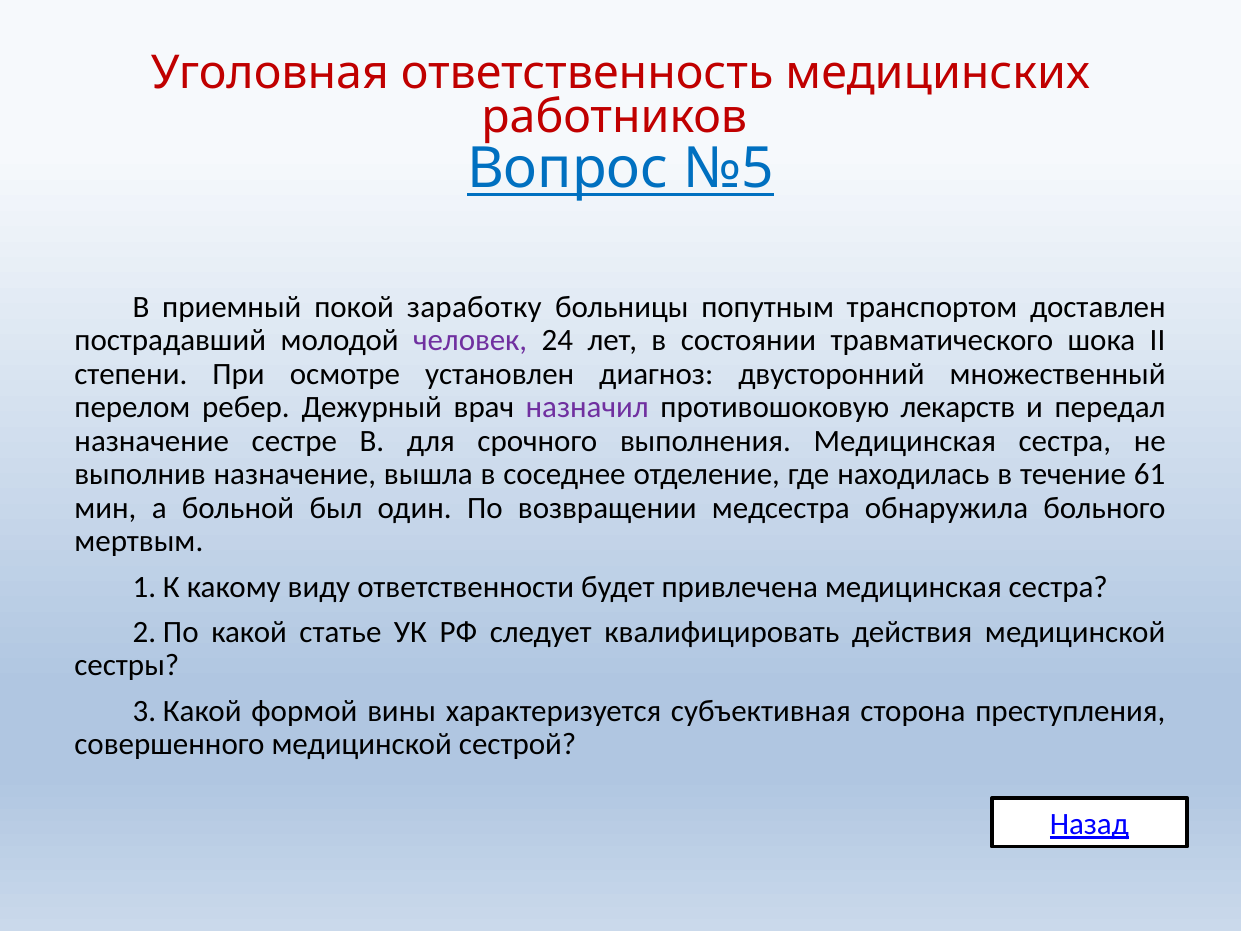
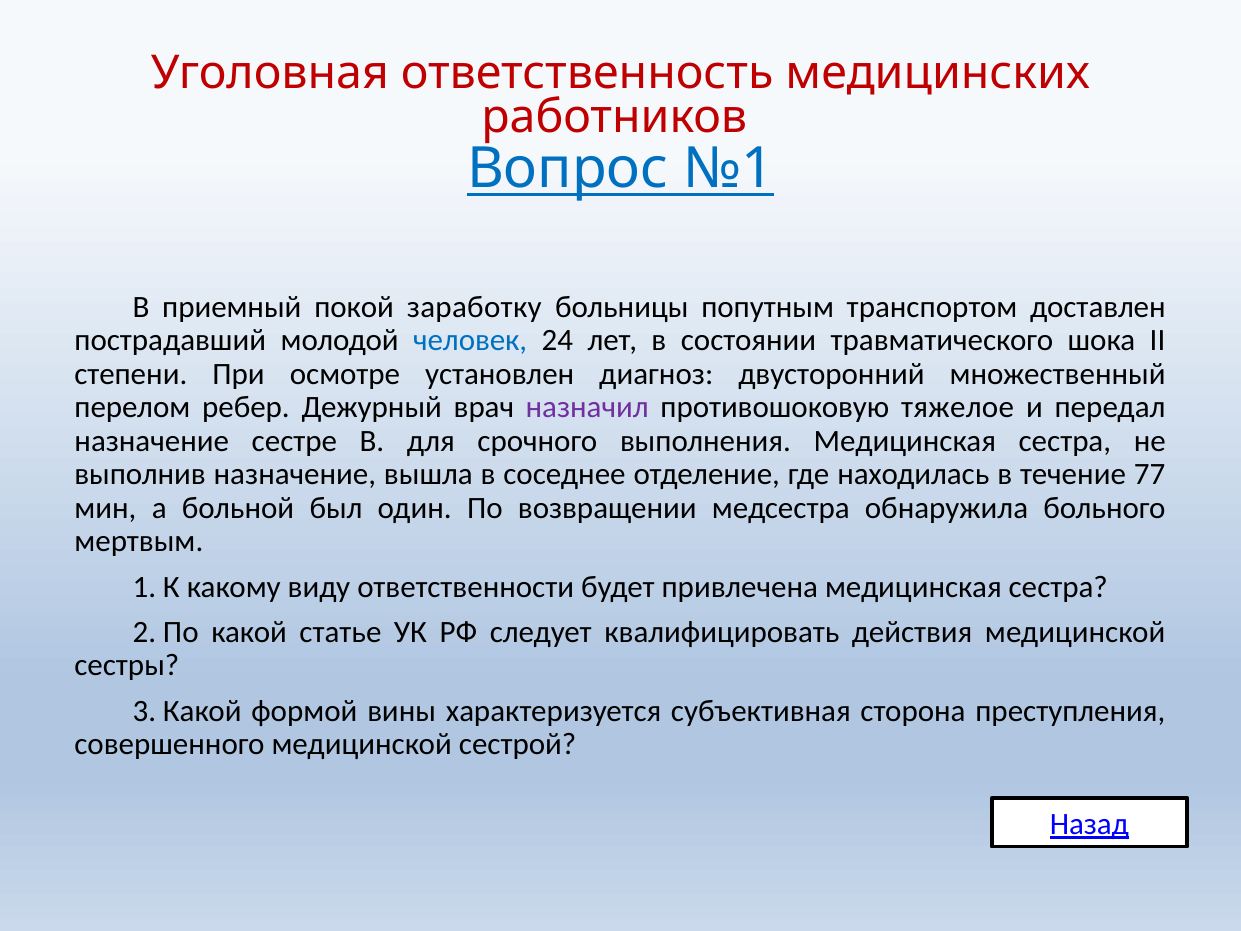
№5: №5 -> №1
человек colour: purple -> blue
лекарств: лекарств -> тяжелое
61: 61 -> 77
